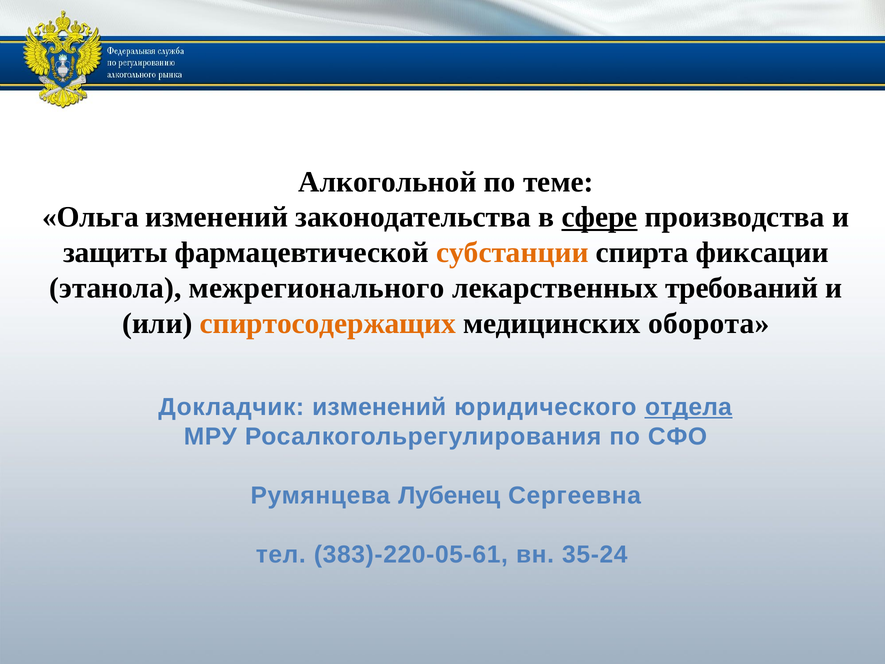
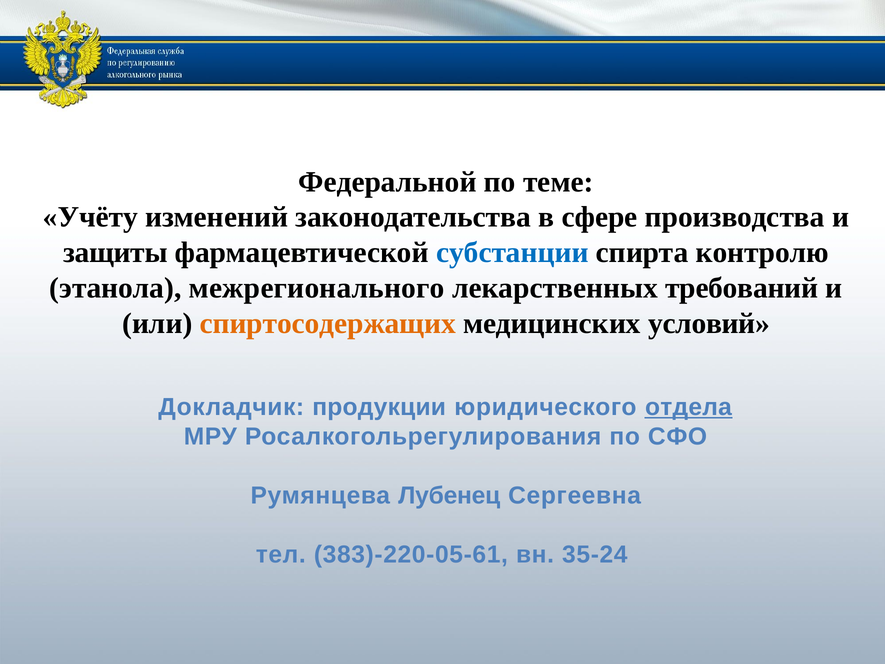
Алкогольной: Алкогольной -> Федеральной
Ольга: Ольга -> Учёту
сфере underline: present -> none
субстанции colour: orange -> blue
фиксации: фиксации -> контролю
оборота: оборота -> условий
Докладчик изменений: изменений -> продукции
